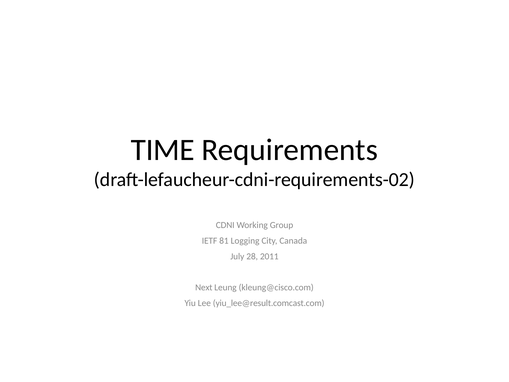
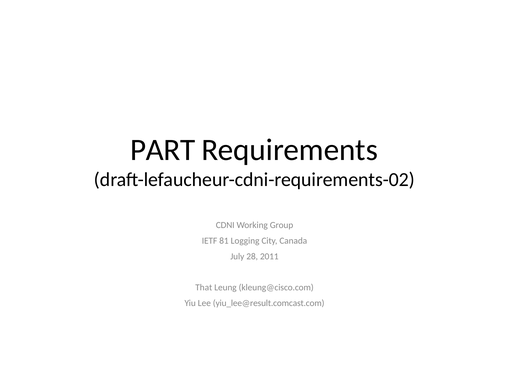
TIME: TIME -> PART
Next: Next -> That
